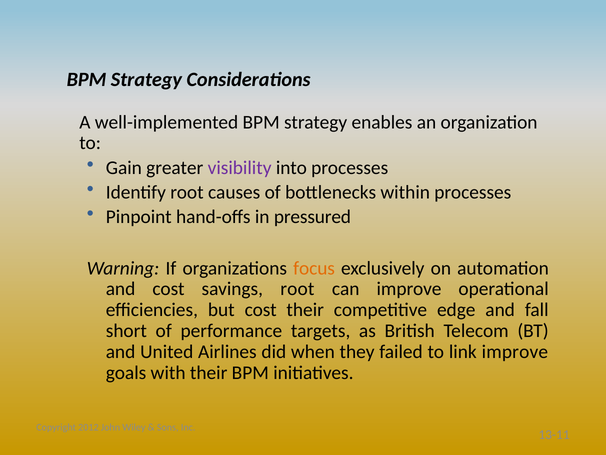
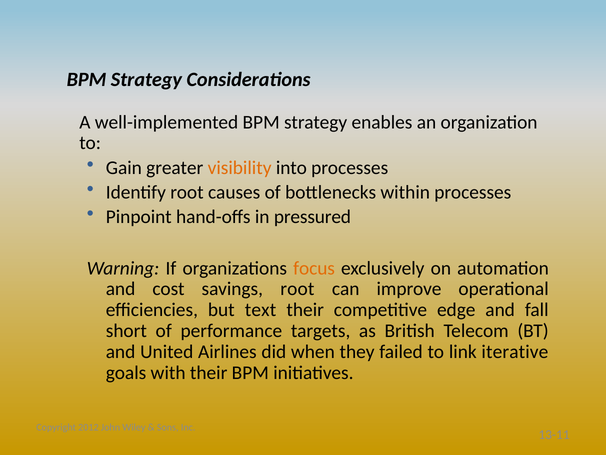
visibility colour: purple -> orange
but cost: cost -> text
link improve: improve -> iterative
